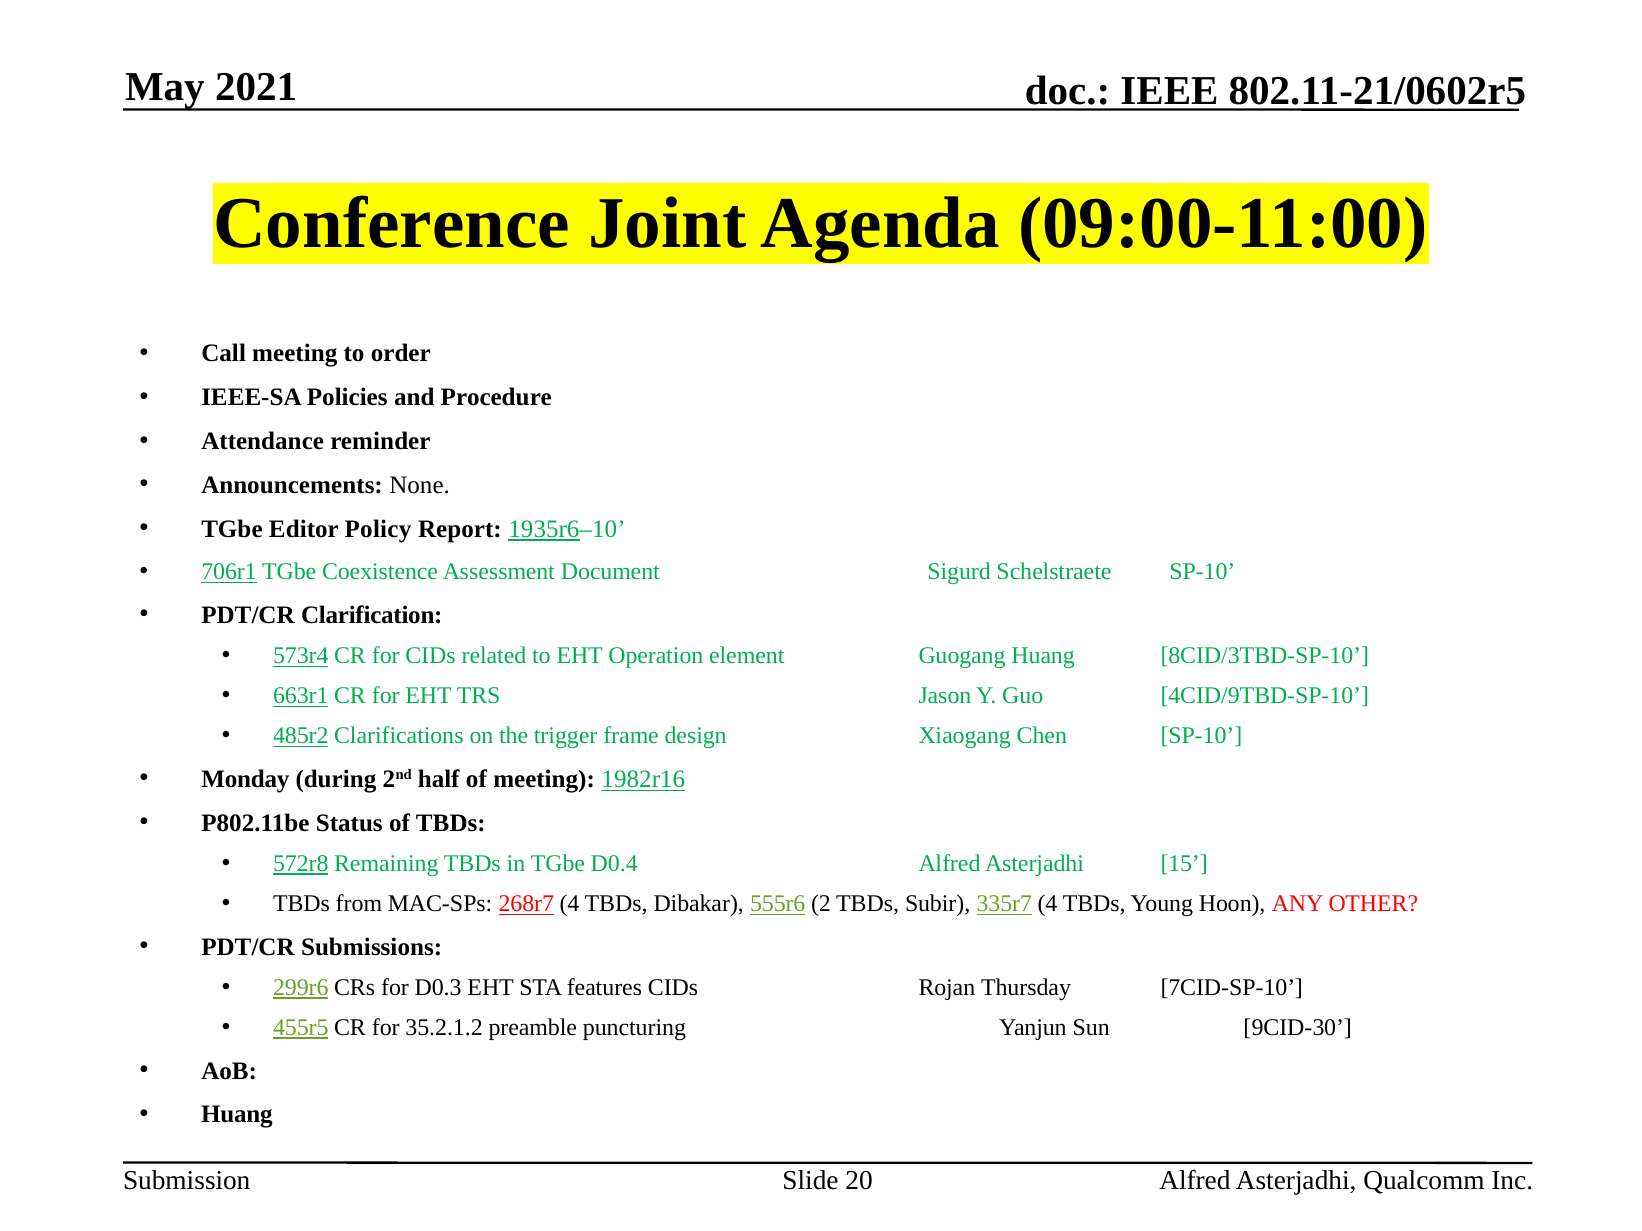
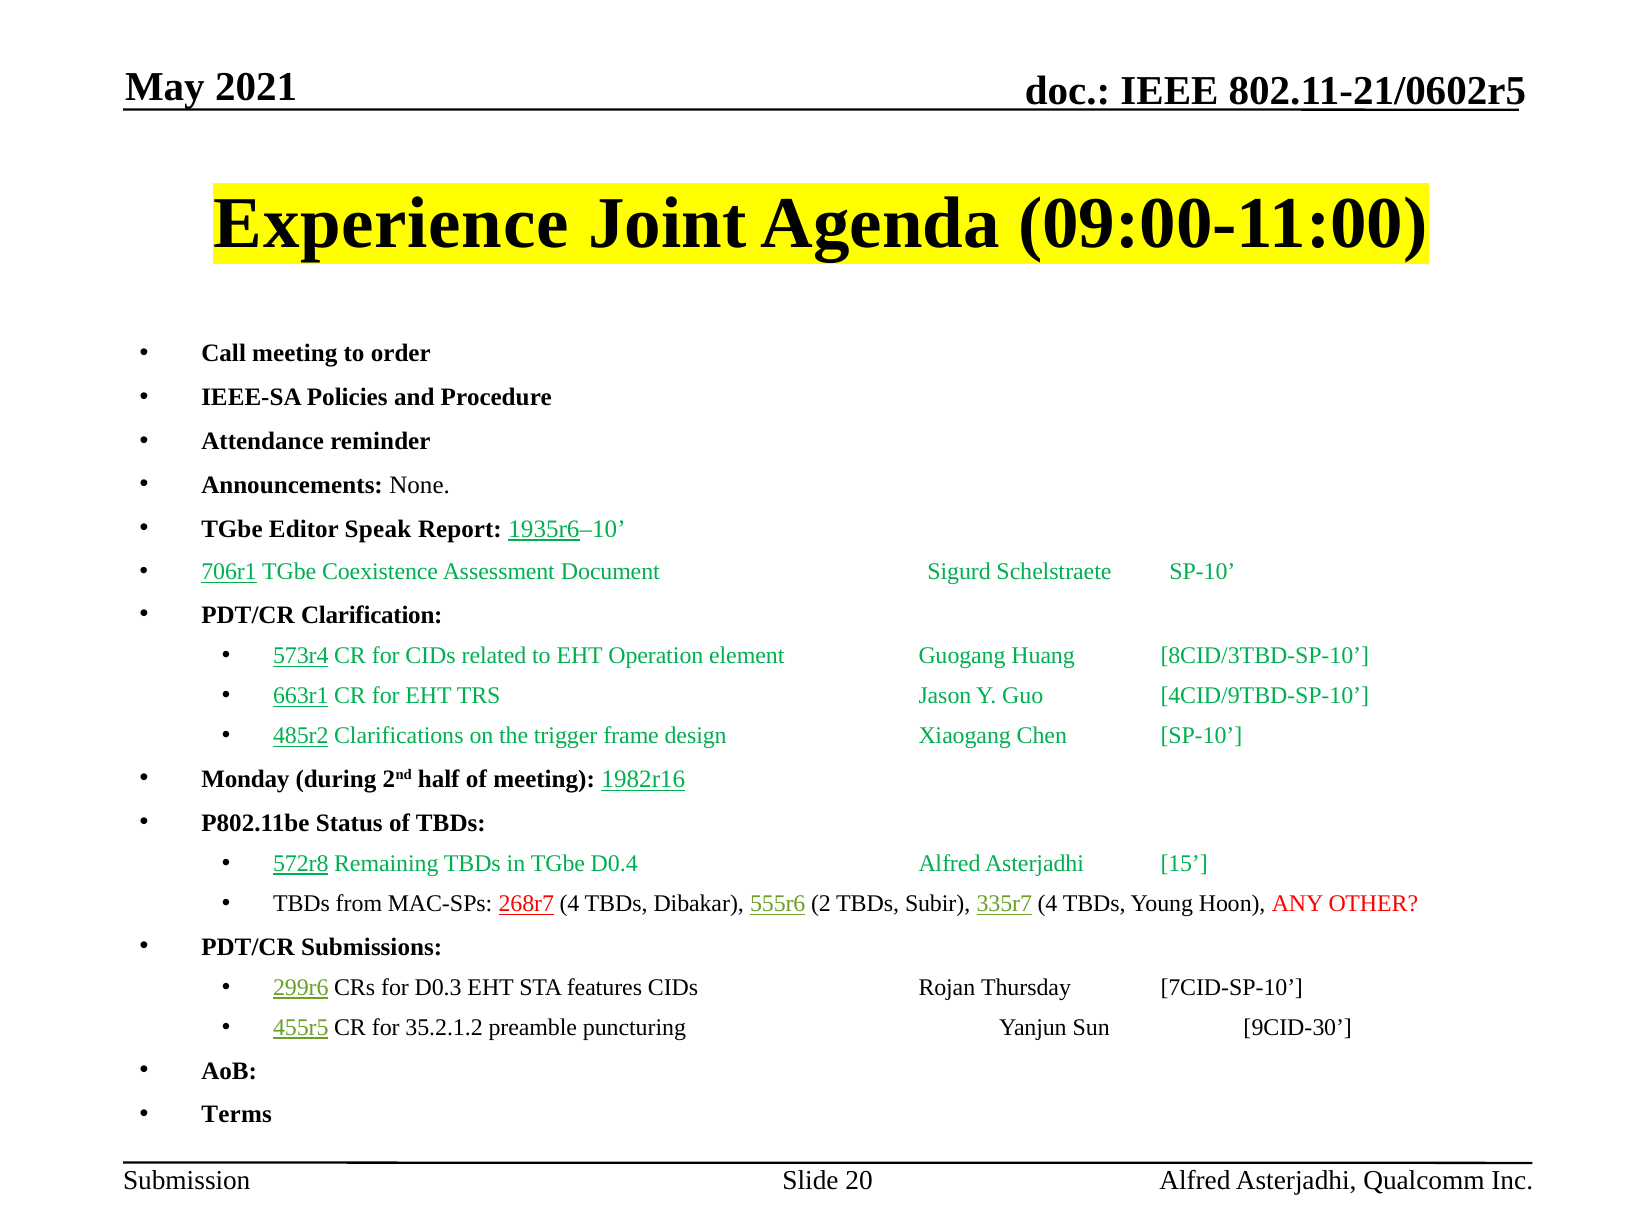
Conference: Conference -> Experience
Policy: Policy -> Speak
Huang at (237, 1115): Huang -> Terms
